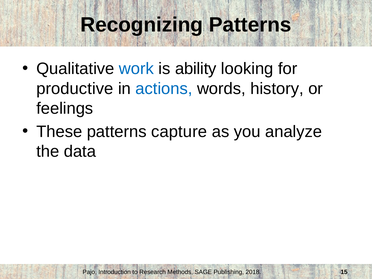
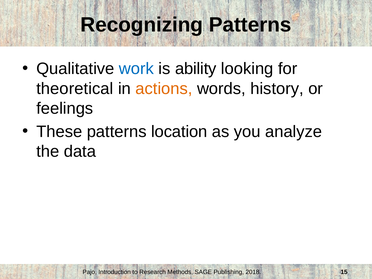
productive: productive -> theoretical
actions colour: blue -> orange
capture: capture -> location
